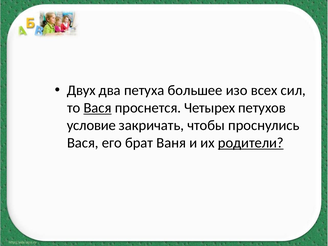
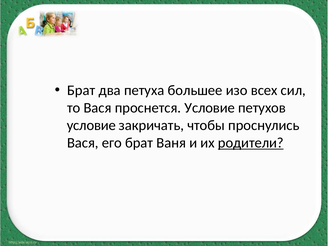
Двух at (81, 90): Двух -> Брат
Вася at (97, 108) underline: present -> none
проснется Четырех: Четырех -> Условие
